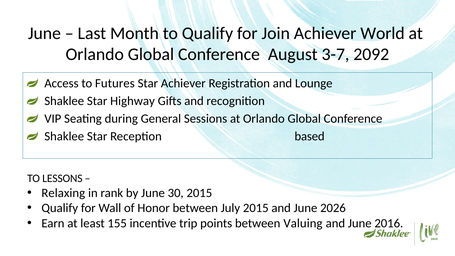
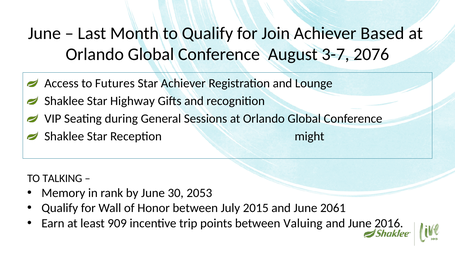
World: World -> Based
2092: 2092 -> 2076
based: based -> might
LESSONS: LESSONS -> TALKING
Relaxing: Relaxing -> Memory
30 2015: 2015 -> 2053
2026: 2026 -> 2061
155: 155 -> 909
